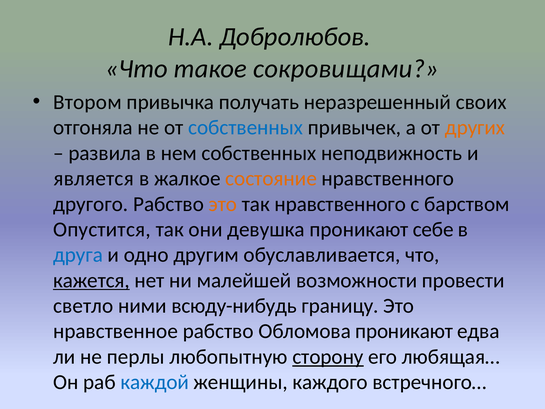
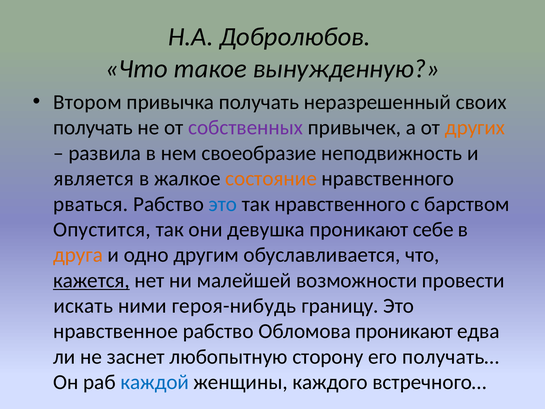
сокровищами: сокровищами -> вынужденную
отгоняла at (93, 128): отгоняла -> получать
собственных at (246, 128) colour: blue -> purple
нем собственных: собственных -> своеобразие
другого: другого -> рваться
это at (223, 204) colour: orange -> blue
друга colour: blue -> orange
светло: светло -> искать
всюду-нибудь: всюду-нибудь -> героя-нибудь
перлы: перлы -> заснет
сторону underline: present -> none
любящая…: любящая… -> получать…
